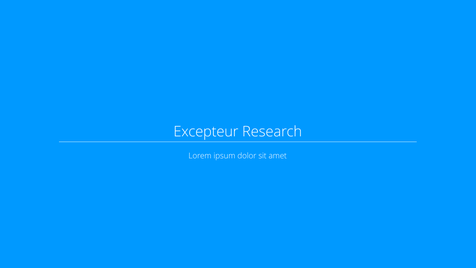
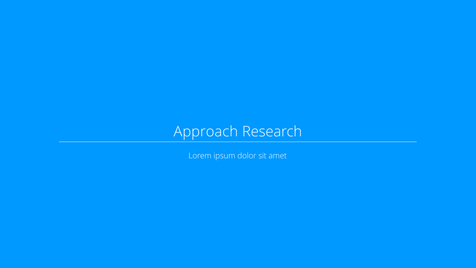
Excepteur: Excepteur -> Approach
